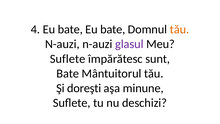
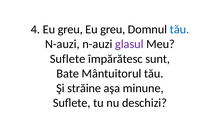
4 Eu bate: bate -> greu
bate at (113, 29): bate -> greu
tău at (179, 29) colour: orange -> blue
doreşti: doreşti -> străine
